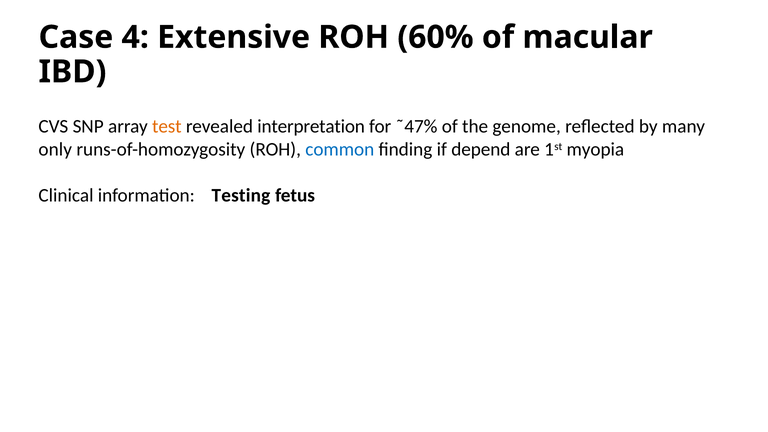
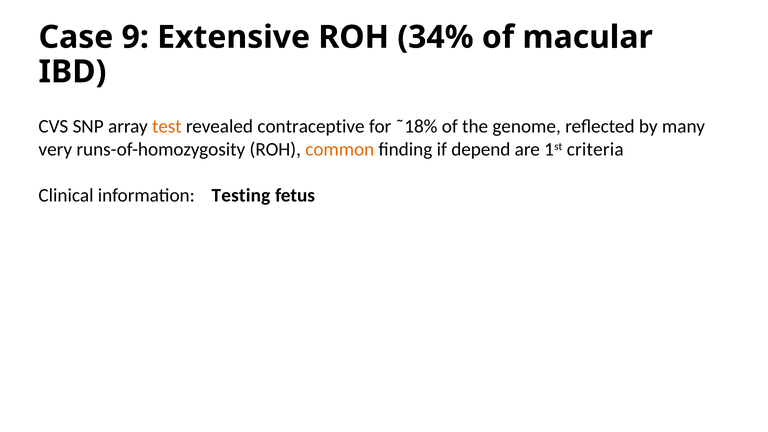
4: 4 -> 9
60%: 60% -> 34%
interpretation: interpretation -> contraceptive
˜47%: ˜47% -> ˜18%
only: only -> very
common colour: blue -> orange
myopia: myopia -> criteria
